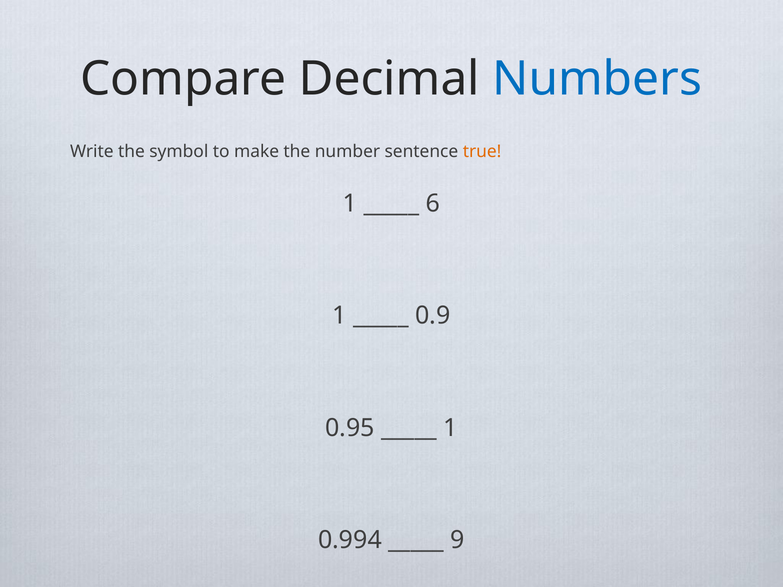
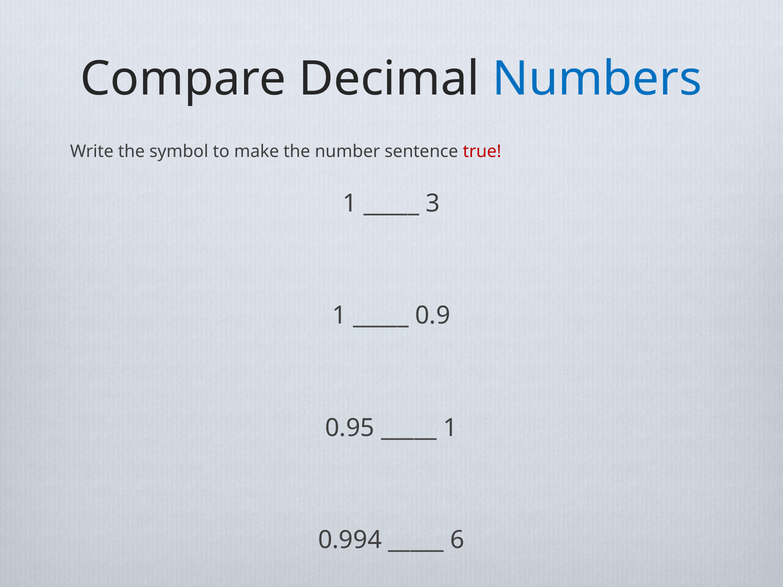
true colour: orange -> red
6: 6 -> 3
9: 9 -> 6
